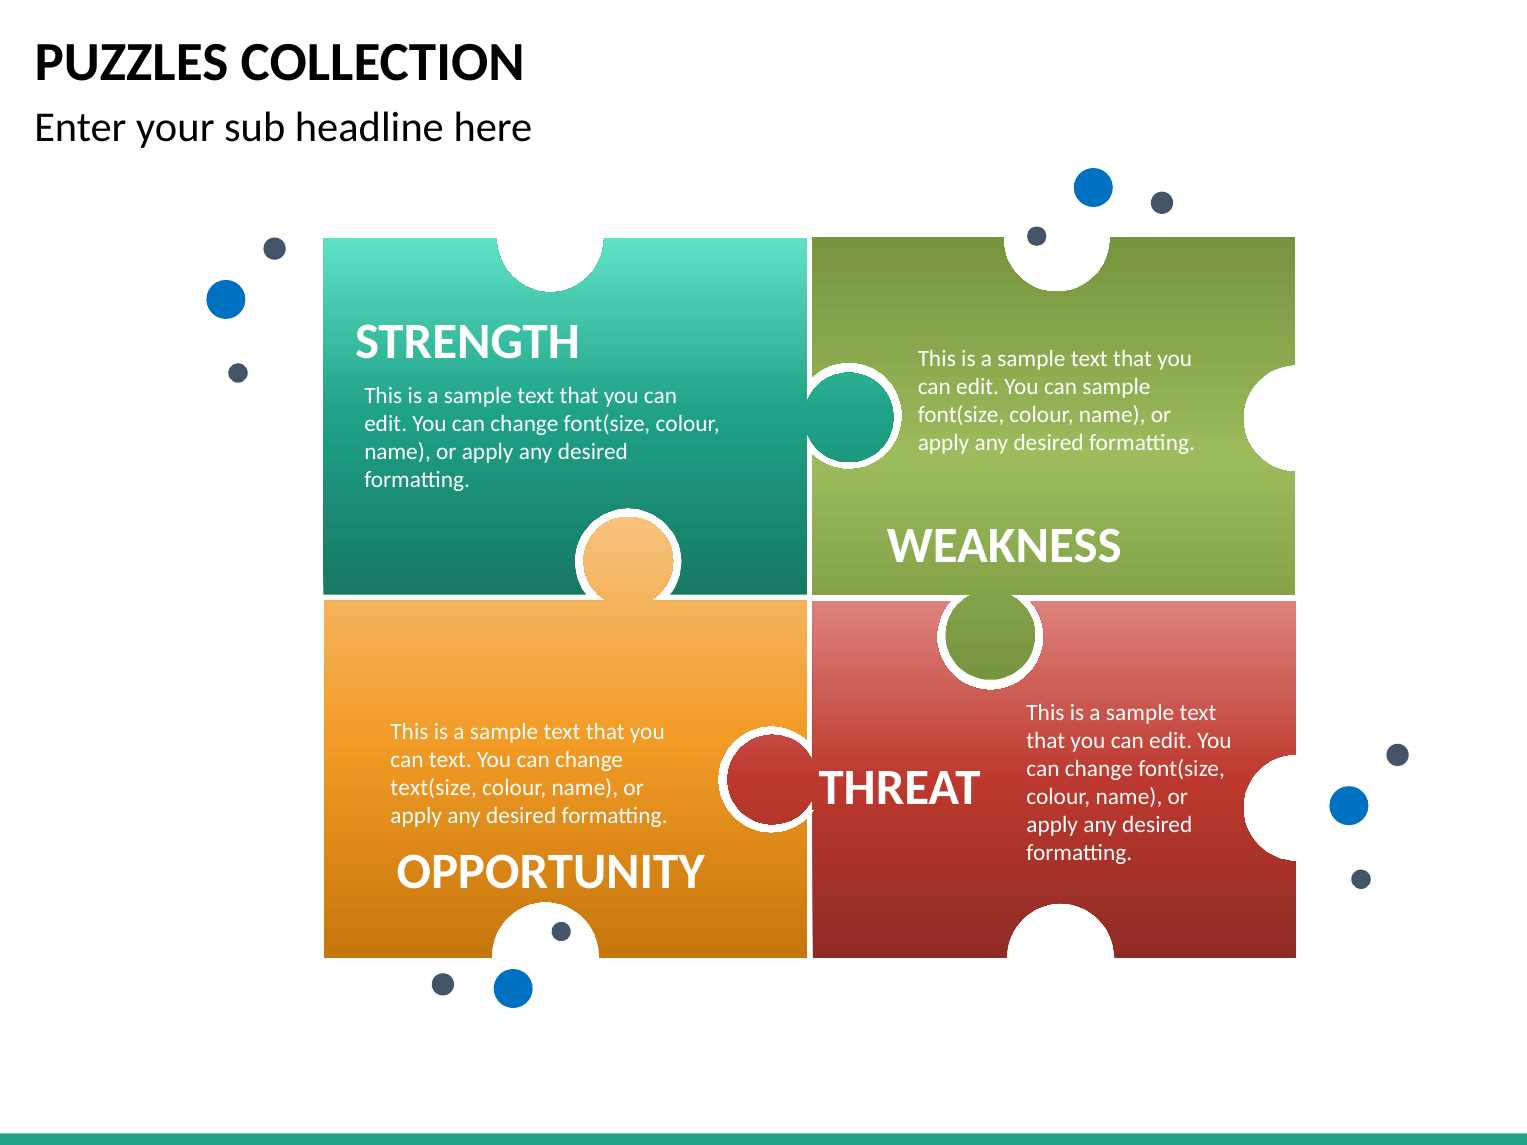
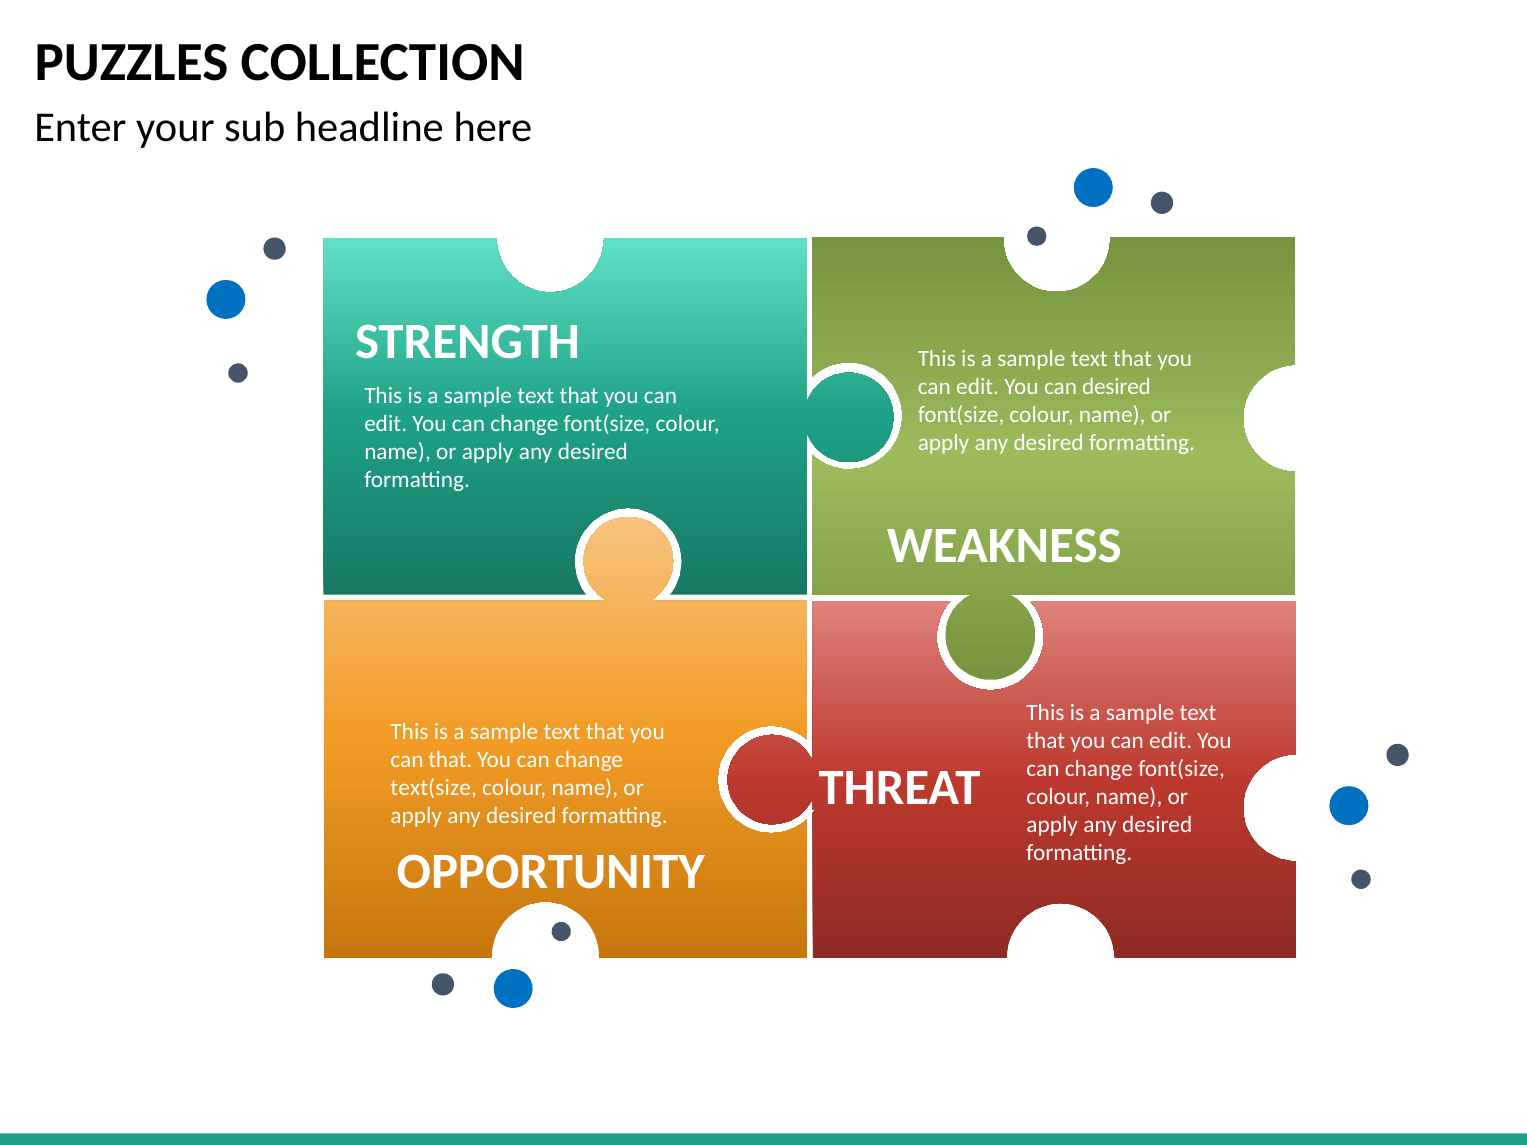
can sample: sample -> desired
can text: text -> that
